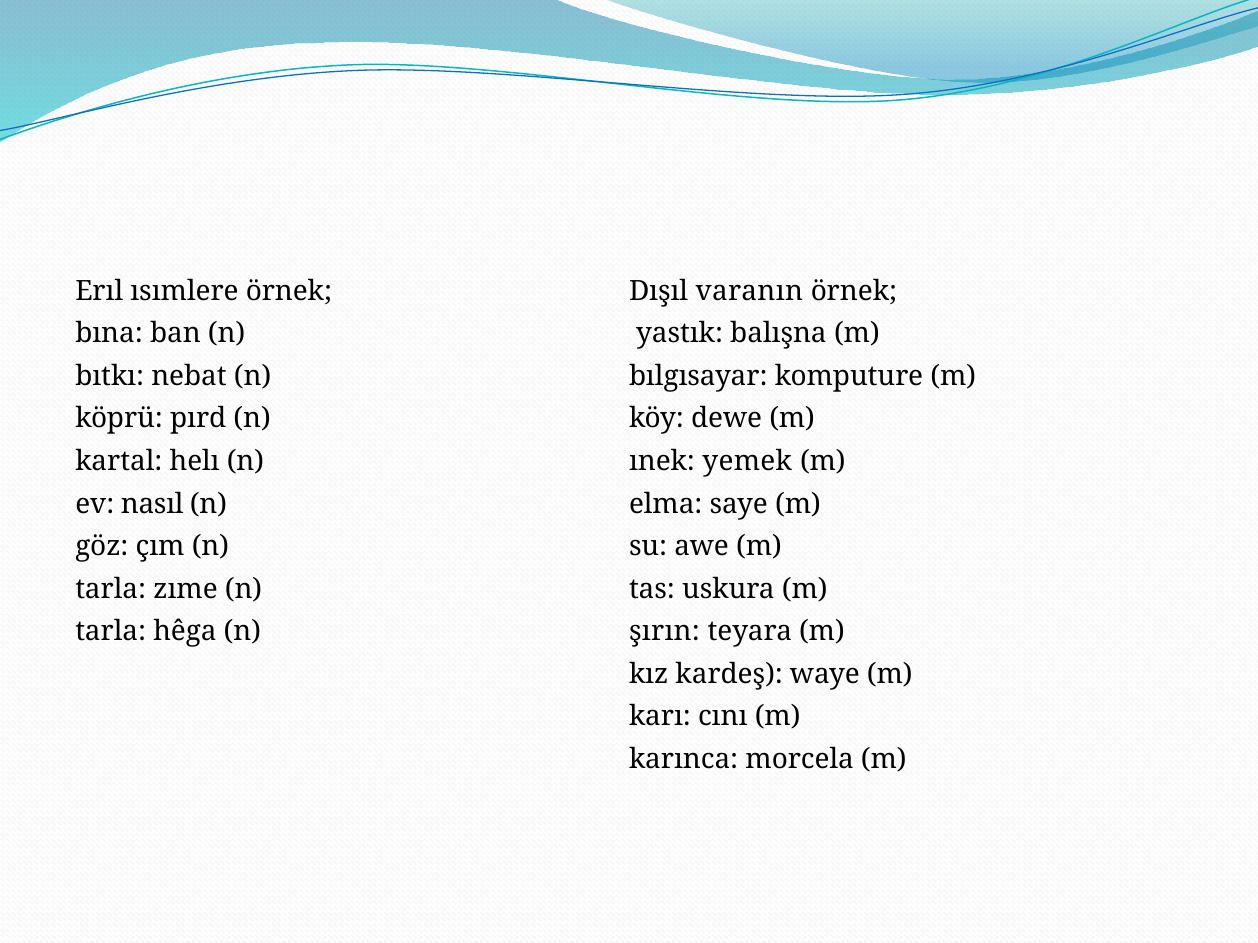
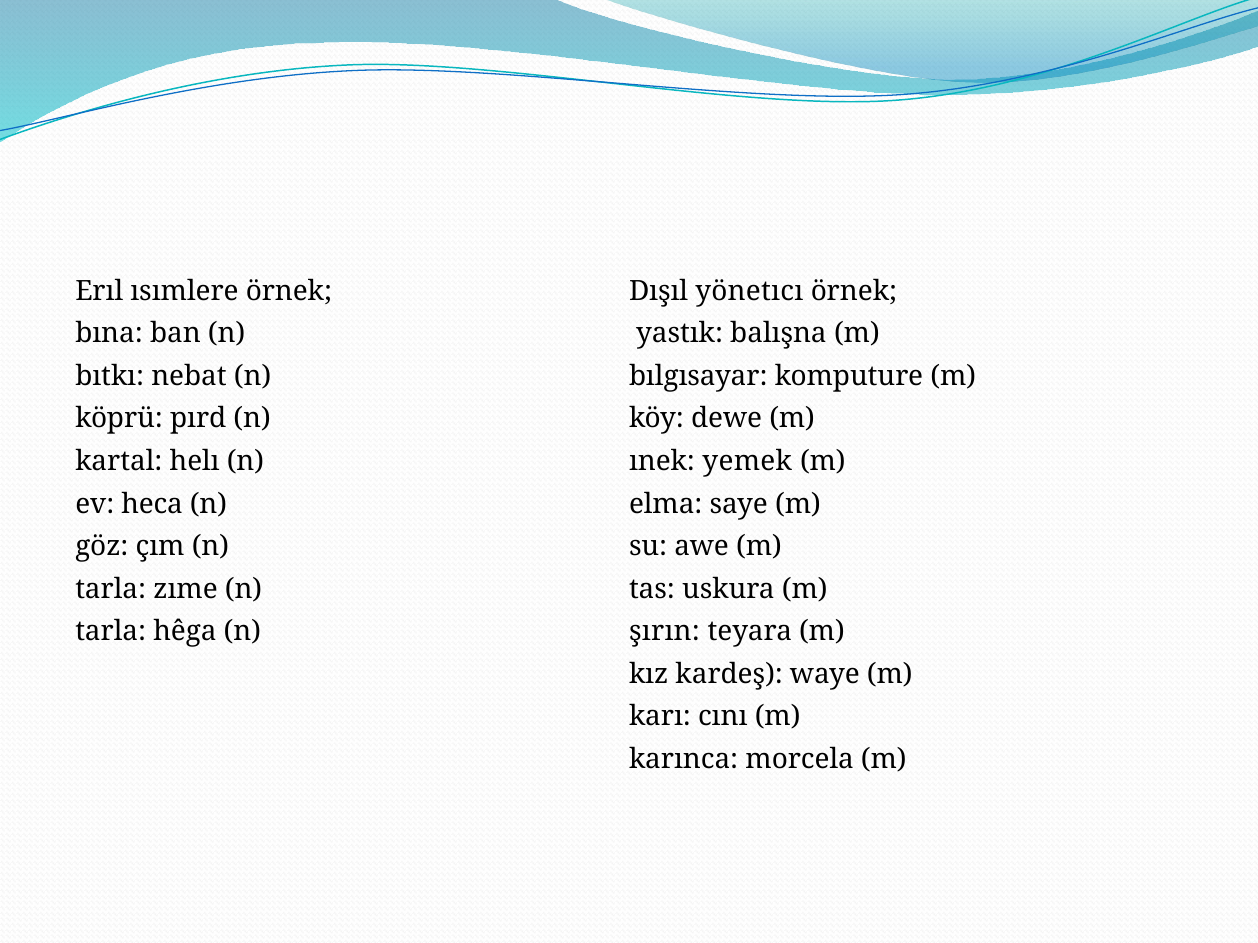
varanın: varanın -> yönetıcı
nasıl: nasıl -> heca
